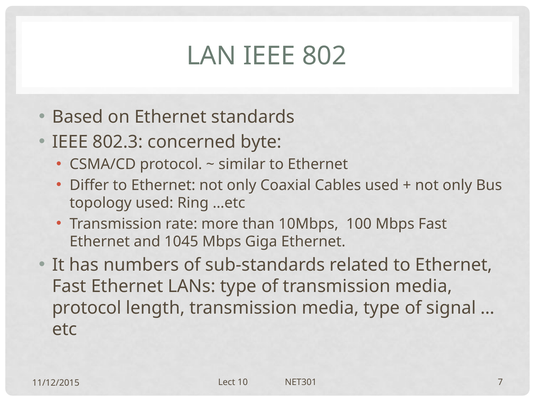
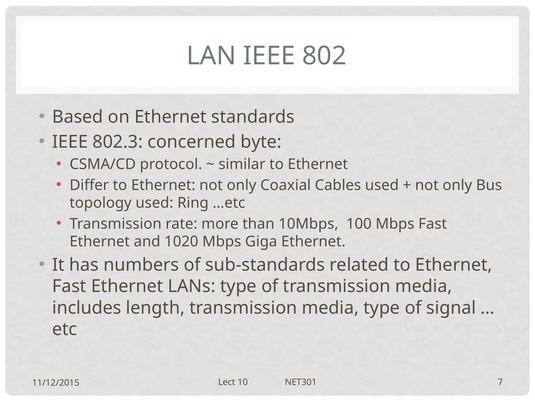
1045: 1045 -> 1020
protocol at (87, 308): protocol -> includes
